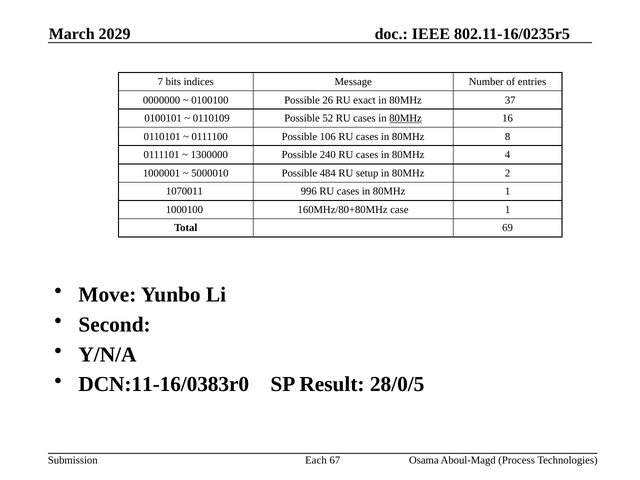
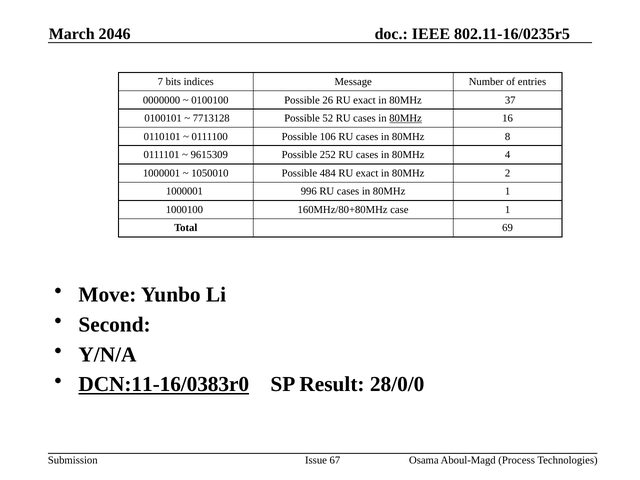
2029: 2029 -> 2046
0110109: 0110109 -> 7713128
1300000: 1300000 -> 9615309
240: 240 -> 252
5000010: 5000010 -> 1050010
484 RU setup: setup -> exact
1070011 at (184, 191): 1070011 -> 1000001
DCN:11-16/0383r0 underline: none -> present
28/0/5: 28/0/5 -> 28/0/0
Each: Each -> Issue
